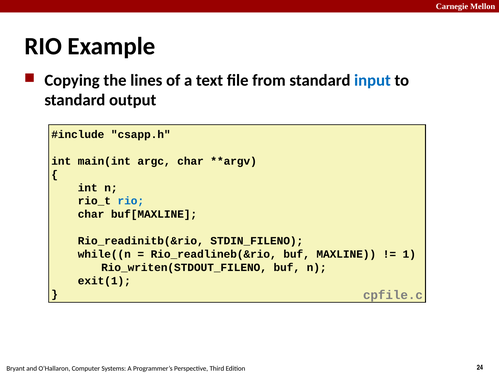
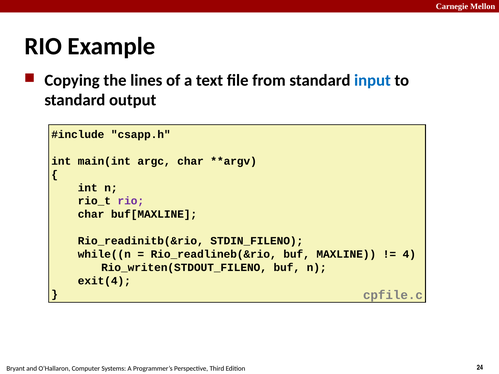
rio at (131, 201) colour: blue -> purple
1: 1 -> 4
exit(1: exit(1 -> exit(4
